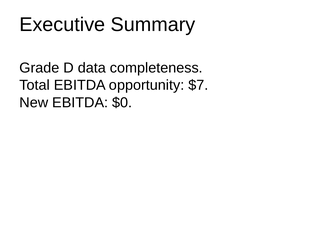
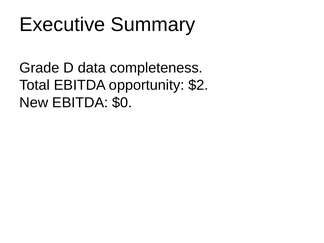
$7: $7 -> $2
